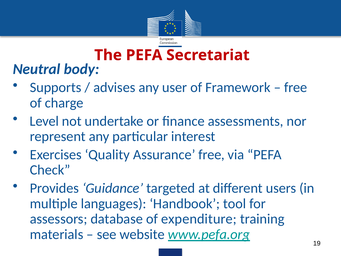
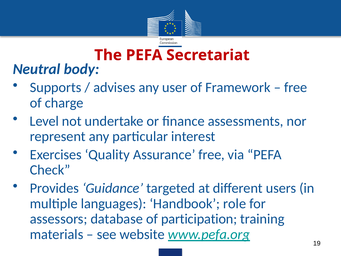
tool: tool -> role
expenditure: expenditure -> participation
